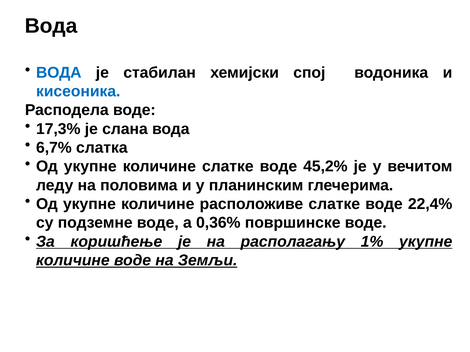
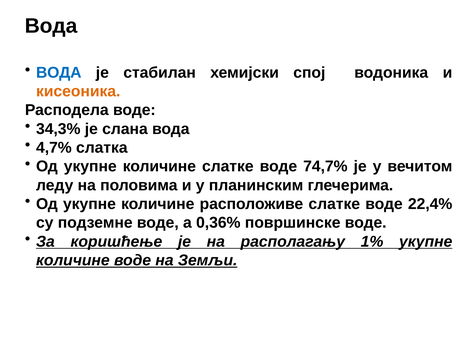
кисеоника colour: blue -> orange
17,3%: 17,3% -> 34,3%
6,7%: 6,7% -> 4,7%
45,2%: 45,2% -> 74,7%
